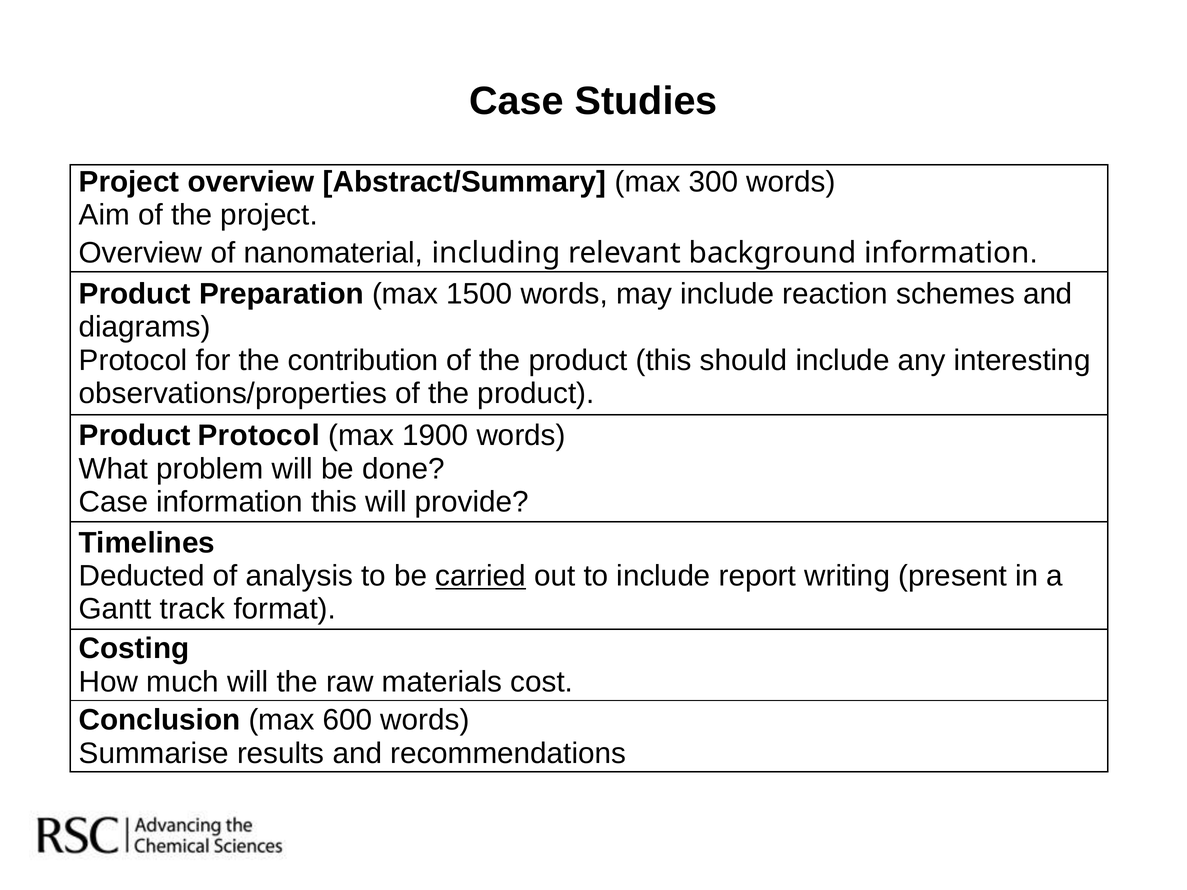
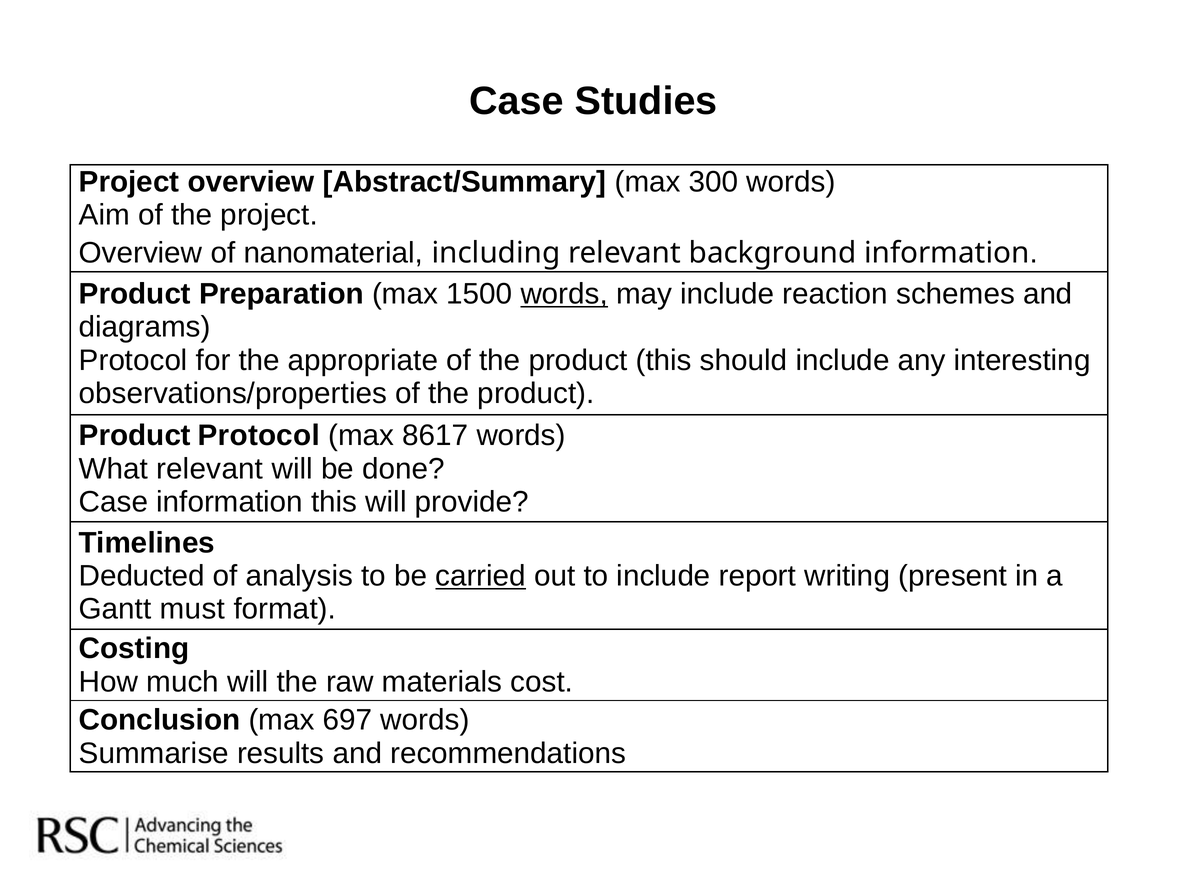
words at (564, 294) underline: none -> present
contribution: contribution -> appropriate
1900: 1900 -> 8617
What problem: problem -> relevant
track: track -> must
600: 600 -> 697
